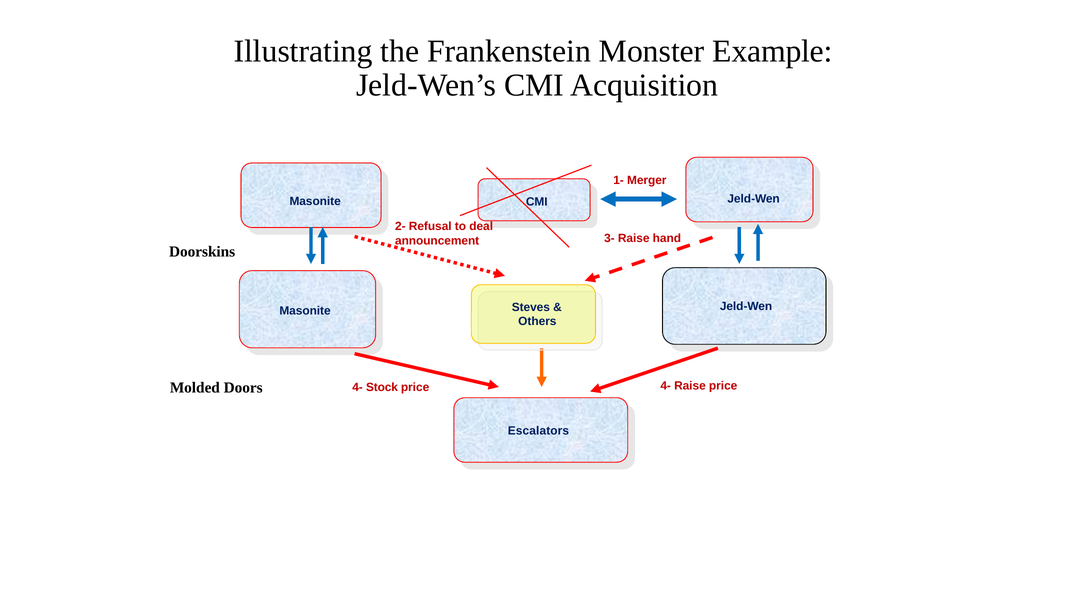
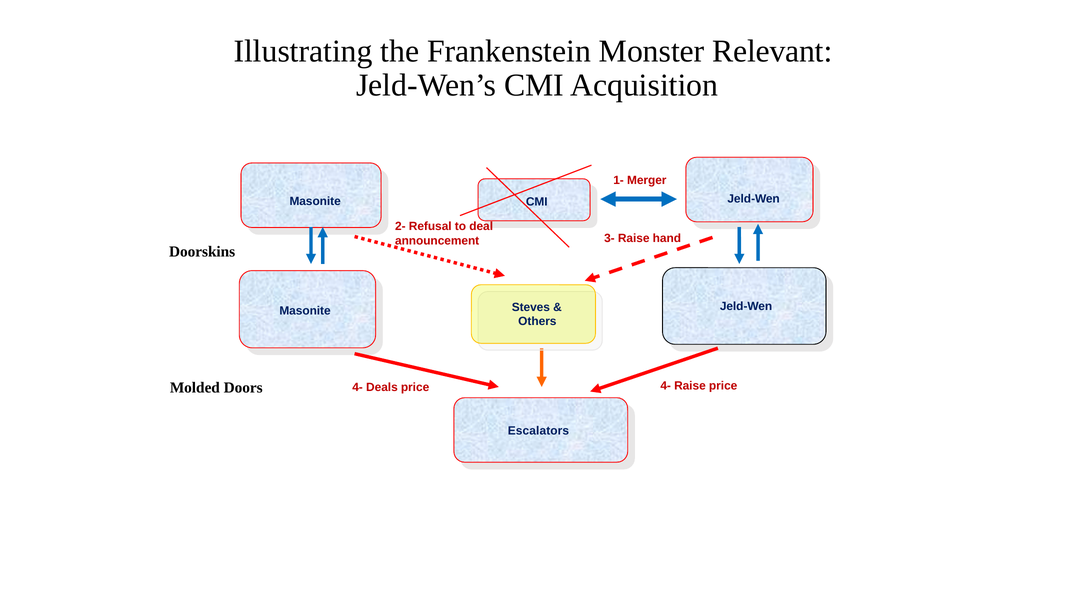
Example: Example -> Relevant
Stock: Stock -> Deals
